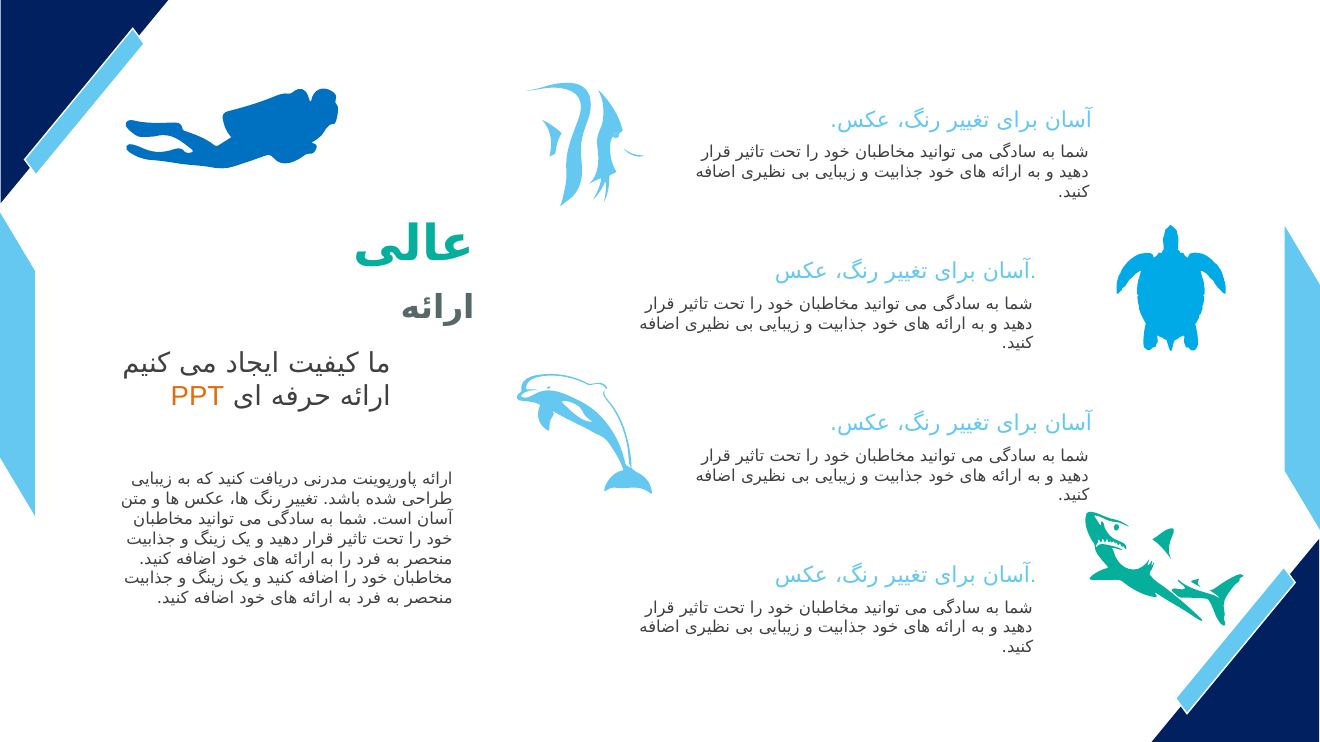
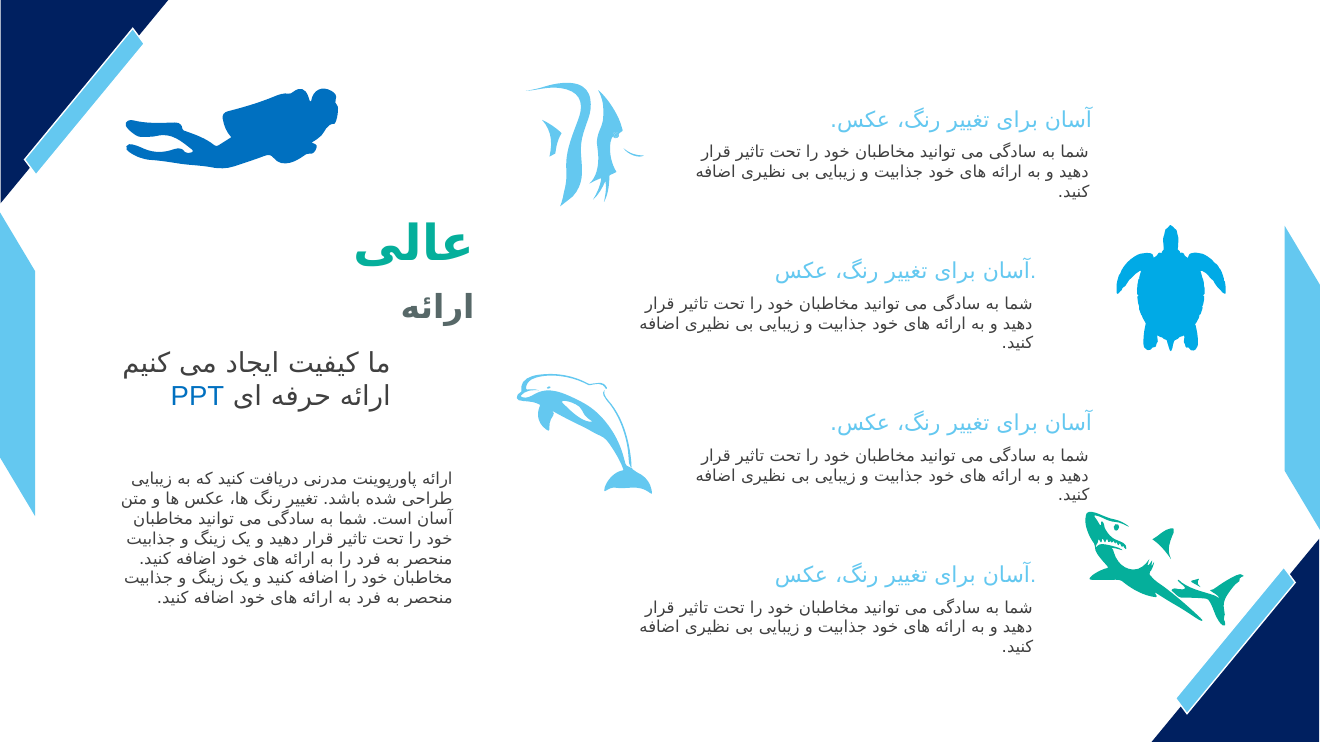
PPT colour: orange -> blue
